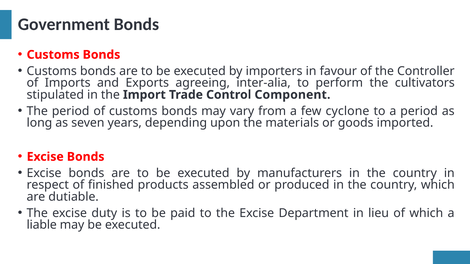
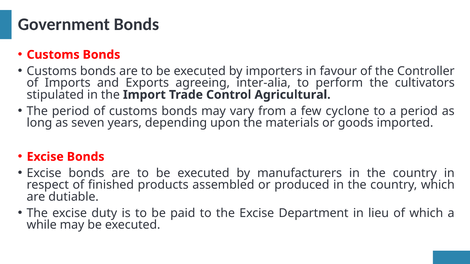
Component: Component -> Agricultural
liable: liable -> while
